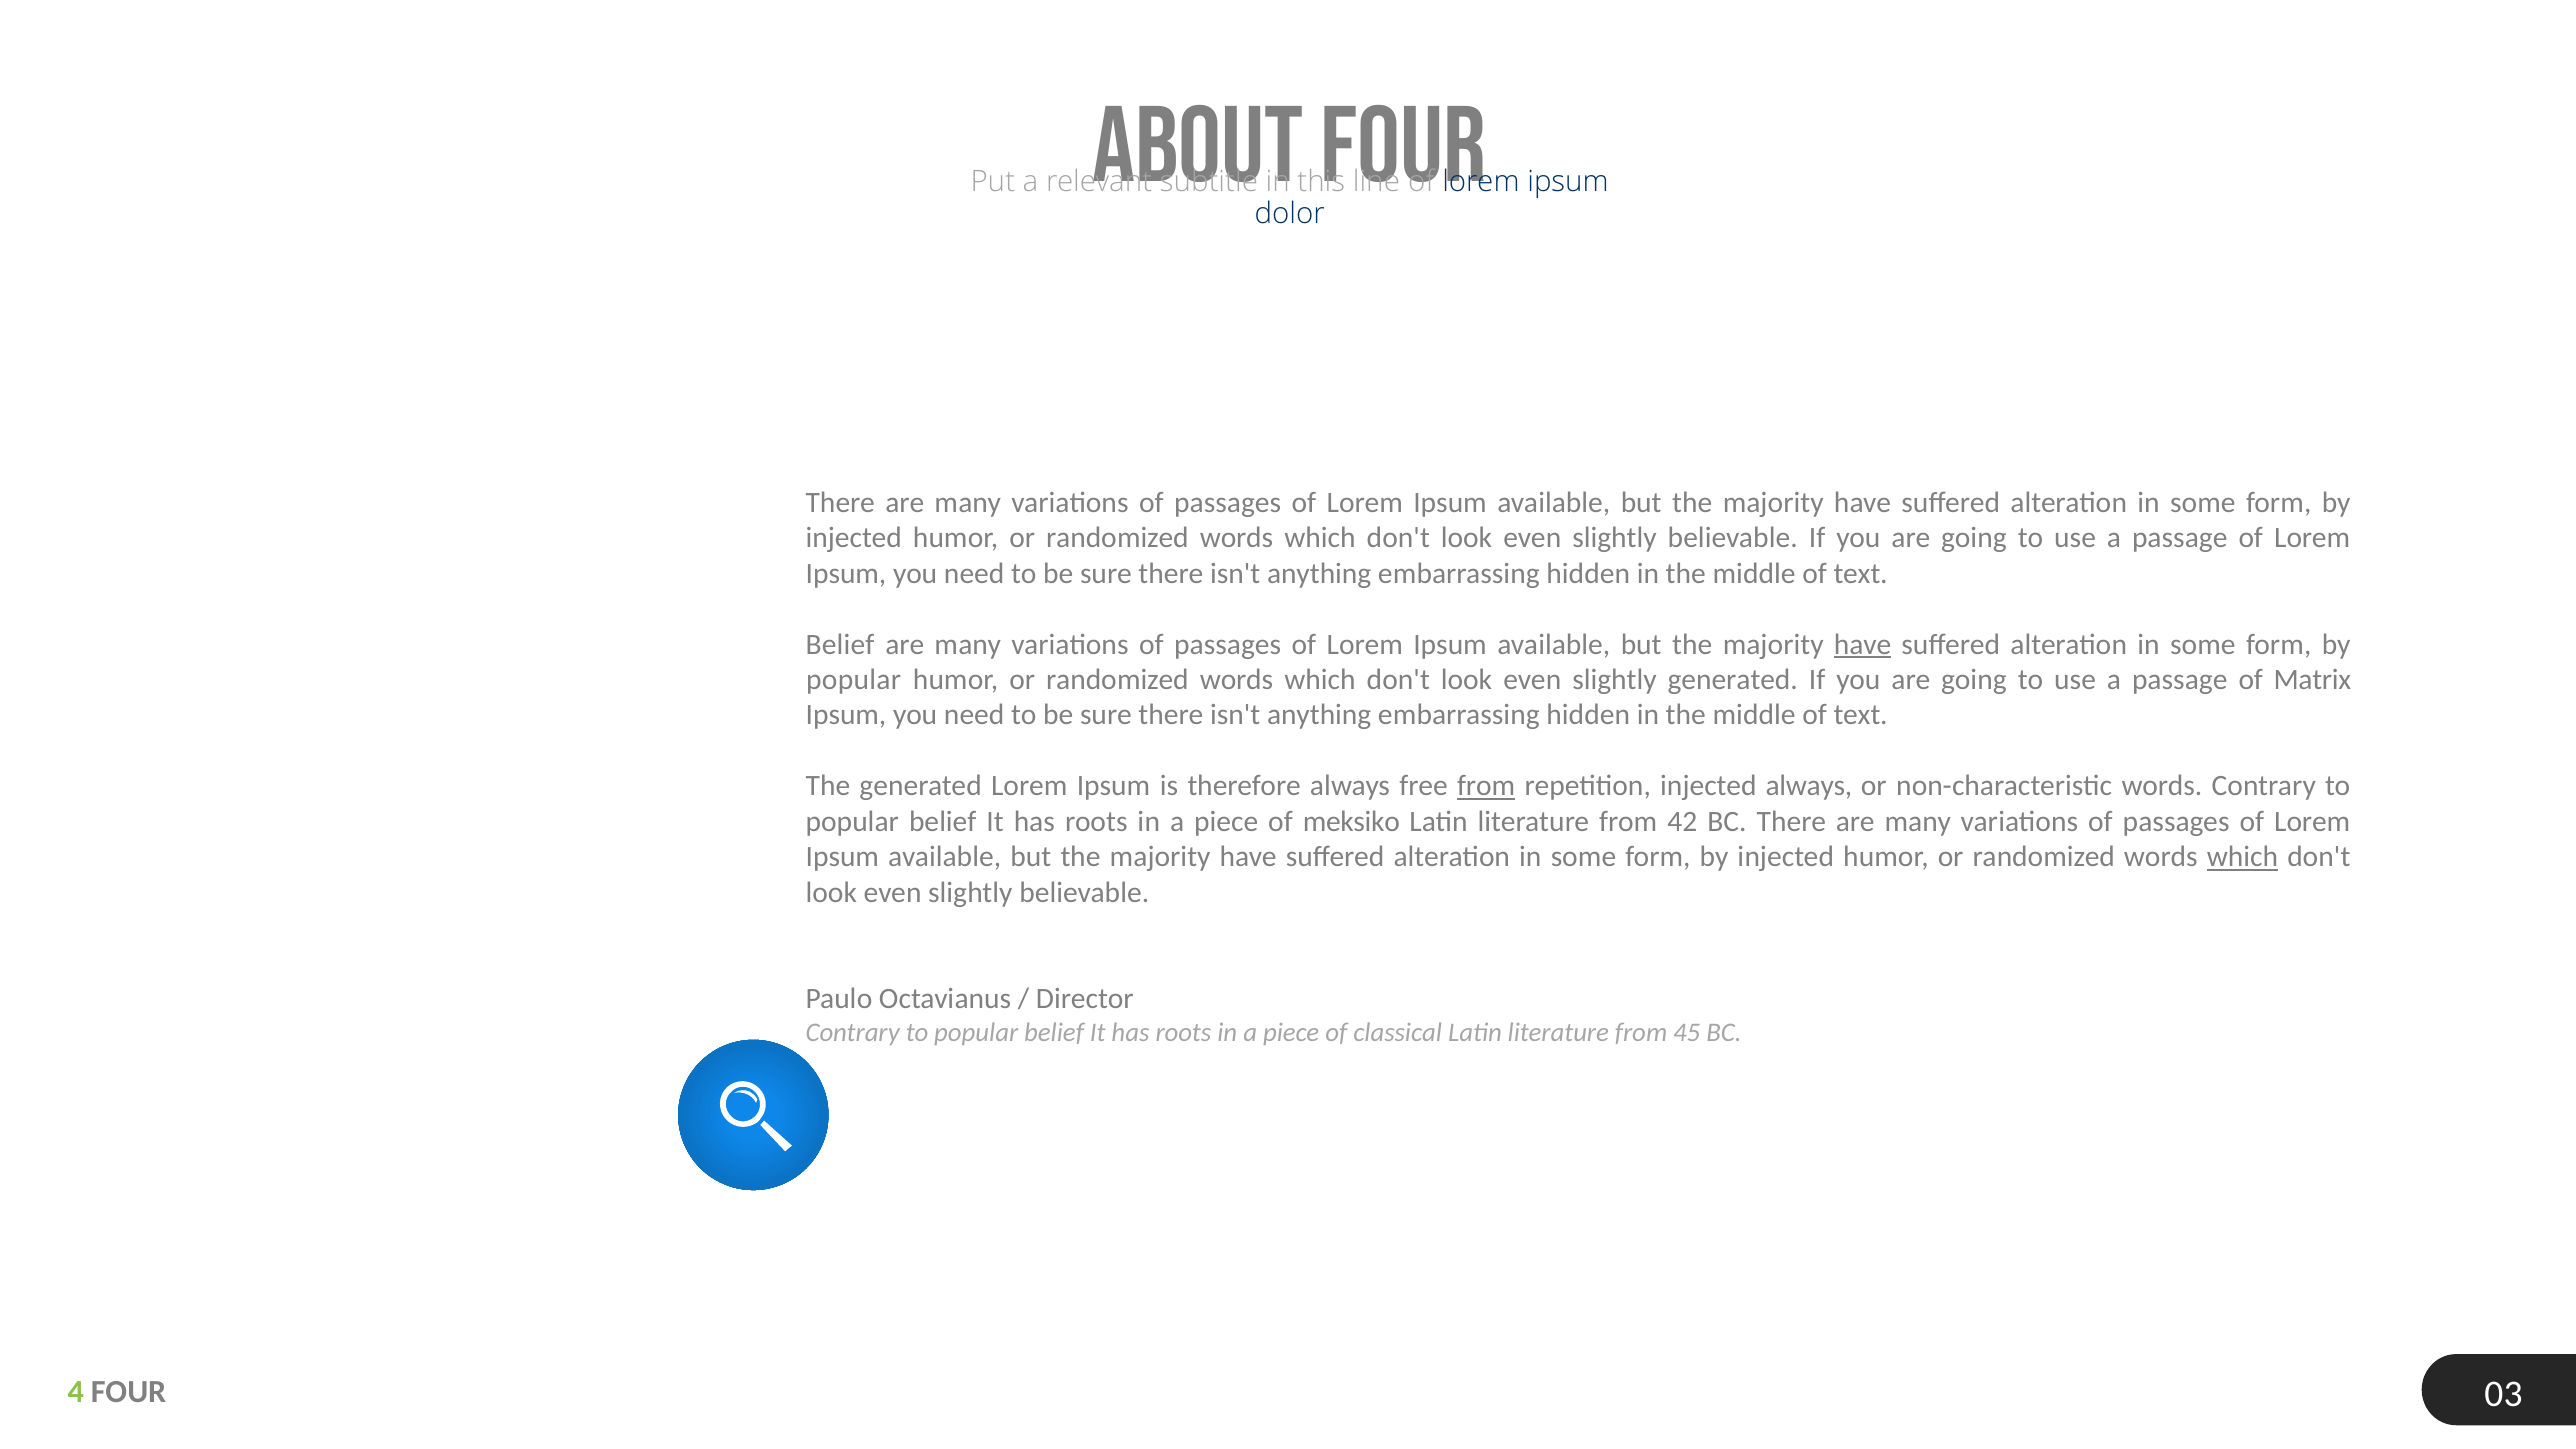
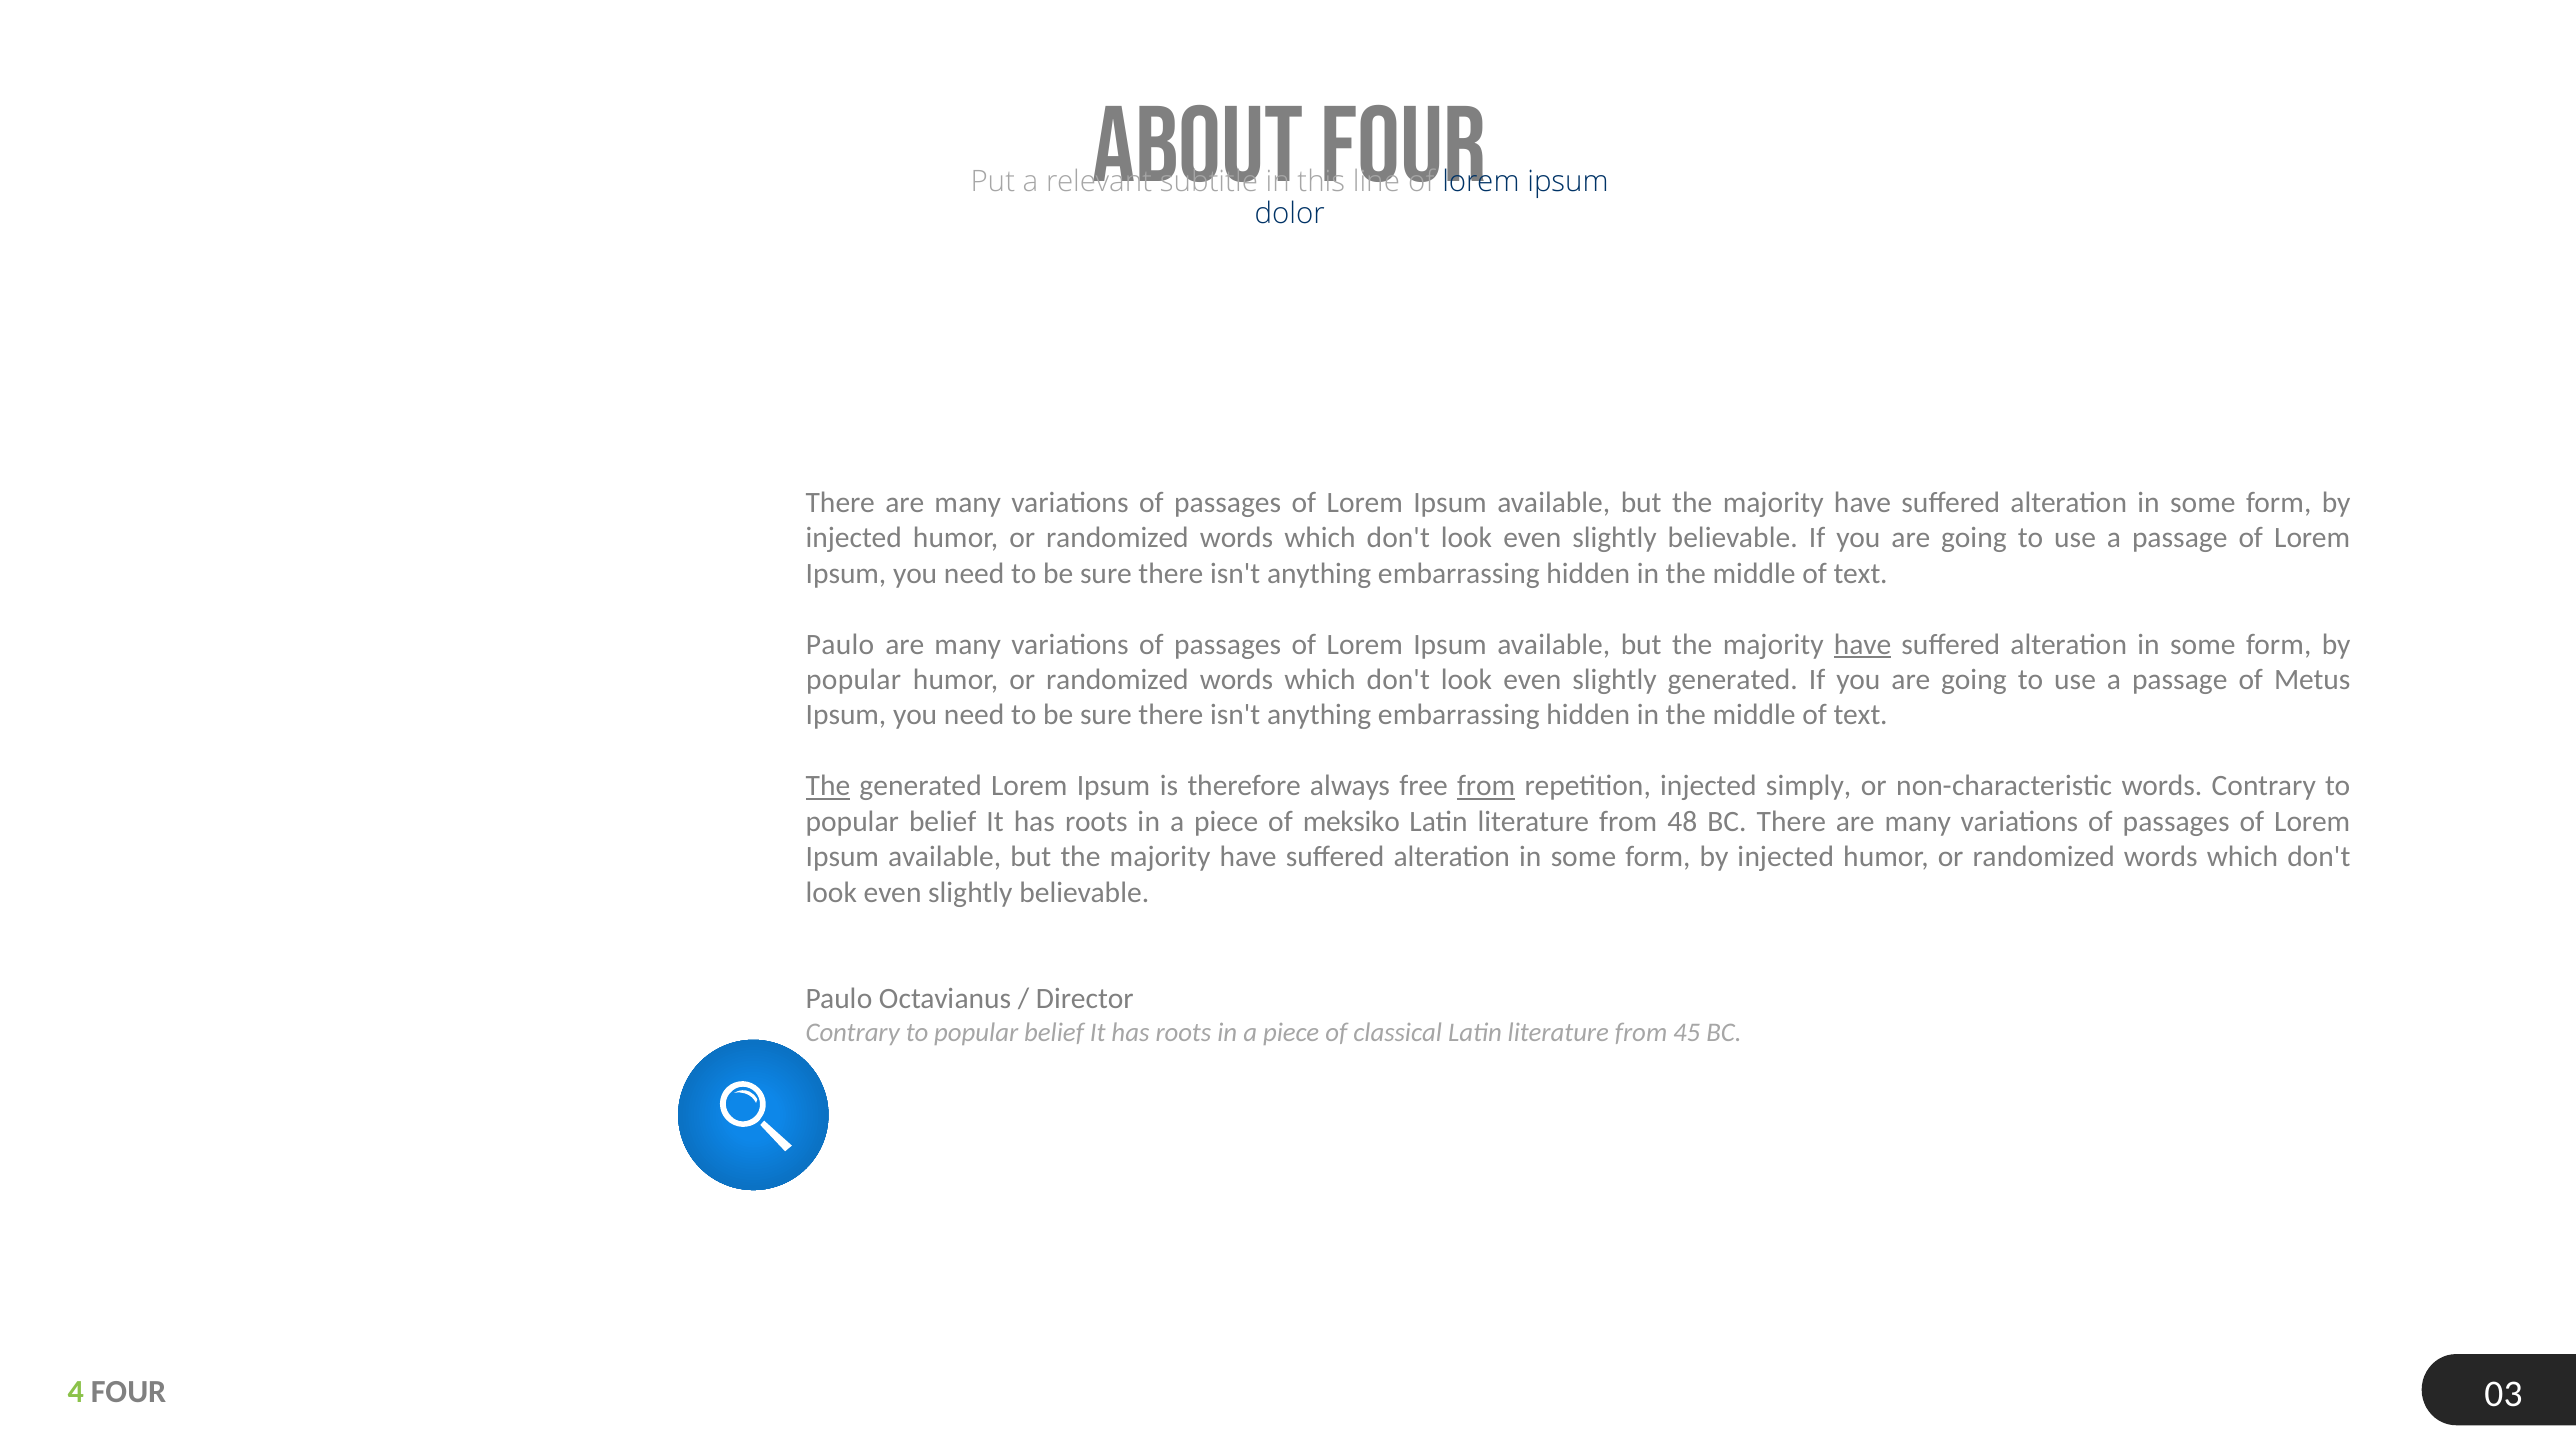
Belief at (840, 644): Belief -> Paulo
Matrix: Matrix -> Metus
The at (828, 786) underline: none -> present
injected always: always -> simply
42: 42 -> 48
which at (2243, 857) underline: present -> none
